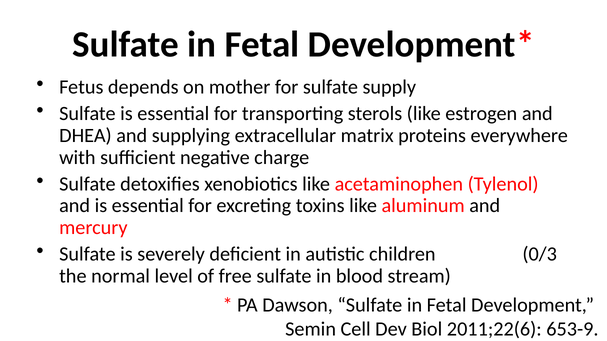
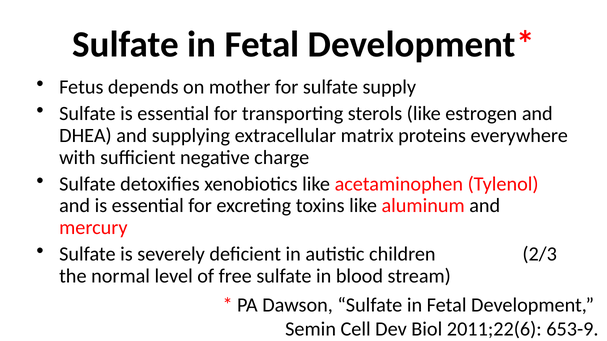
0/3: 0/3 -> 2/3
